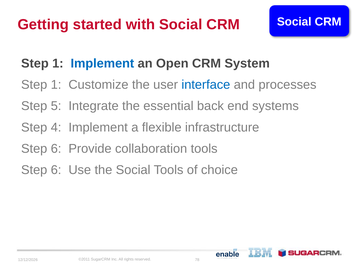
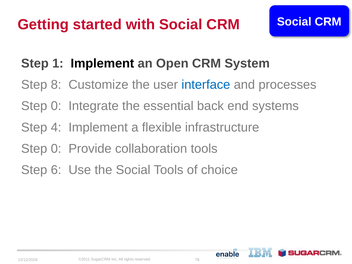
Implement at (102, 63) colour: blue -> black
1 at (56, 85): 1 -> 8
5 at (56, 106): 5 -> 0
6 at (56, 149): 6 -> 0
